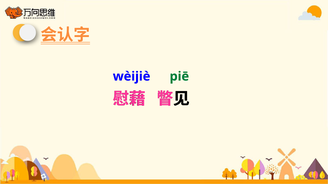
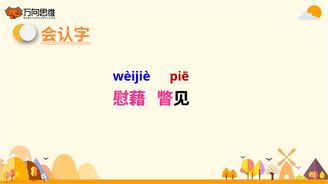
piē colour: green -> red
